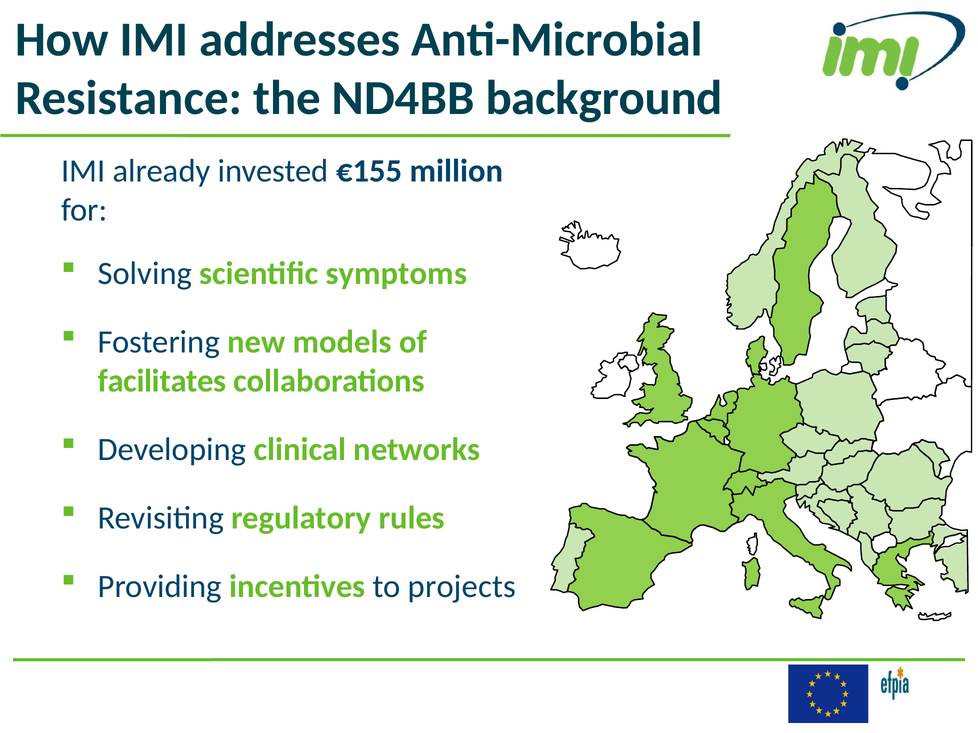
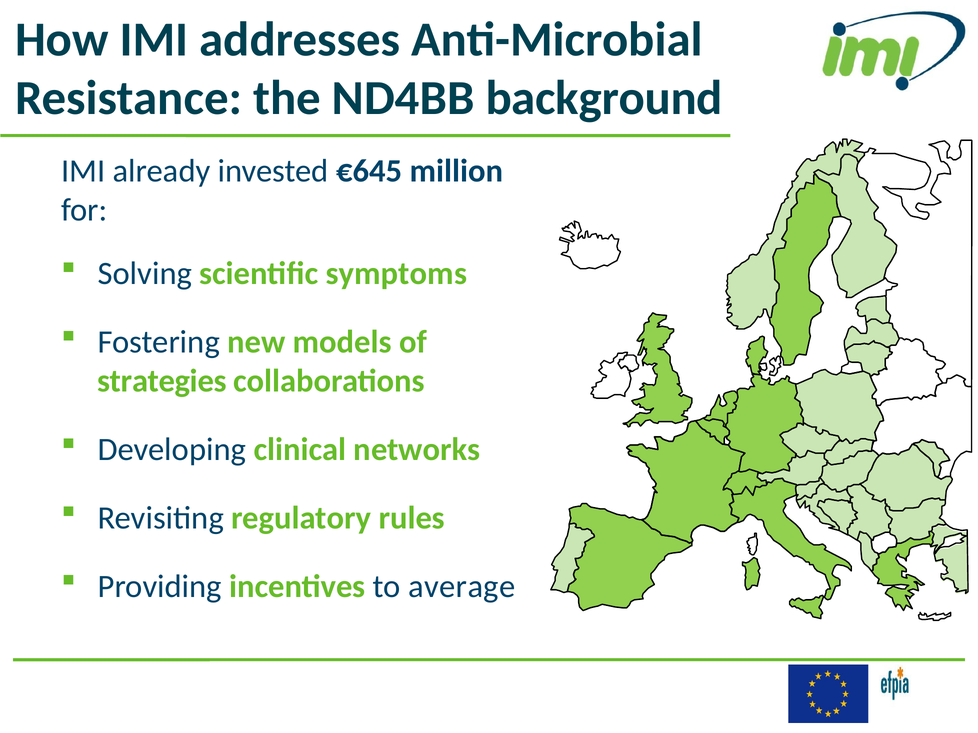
€155: €155 -> €645
facilitates: facilitates -> strategies
projects: projects -> average
